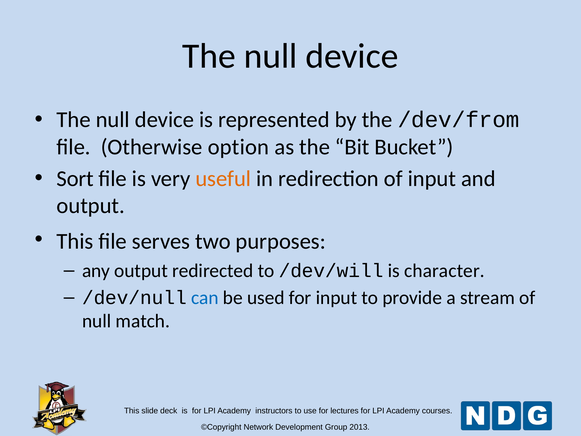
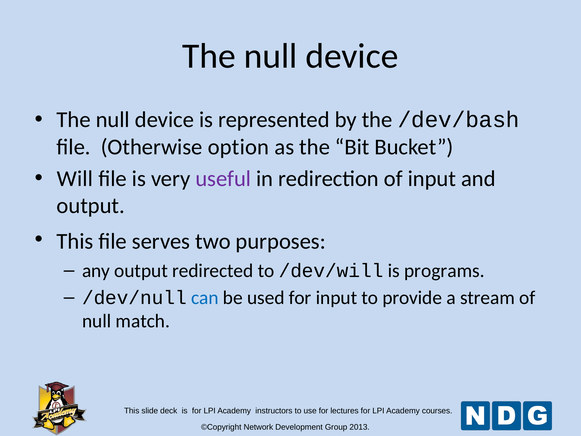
/dev/from: /dev/from -> /dev/bash
Sort: Sort -> Will
useful colour: orange -> purple
character: character -> programs
